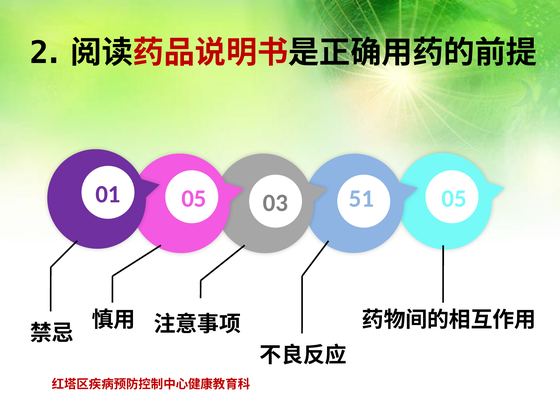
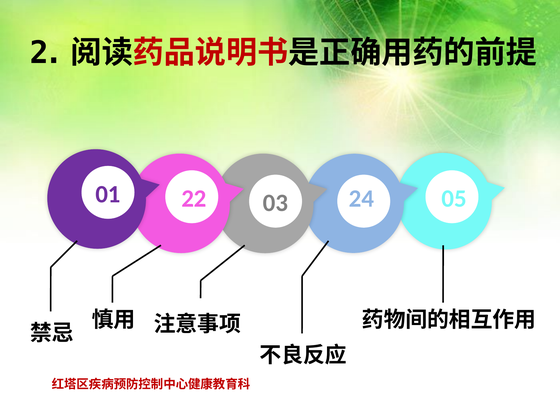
01 05: 05 -> 22
51: 51 -> 24
